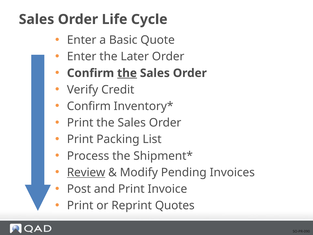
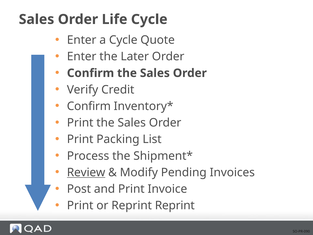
a Basic: Basic -> Cycle
the at (127, 73) underline: present -> none
Reprint Quotes: Quotes -> Reprint
